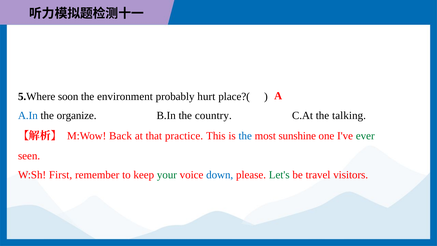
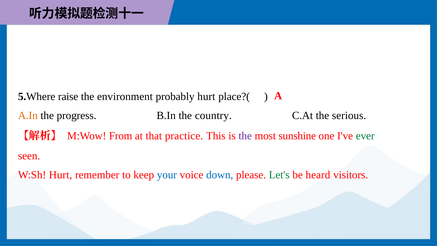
soon: soon -> raise
A.In colour: blue -> orange
organize: organize -> progress
talking: talking -> serious
Back: Back -> From
the at (245, 136) colour: blue -> purple
W:Sh First: First -> Hurt
your colour: green -> blue
travel: travel -> heard
